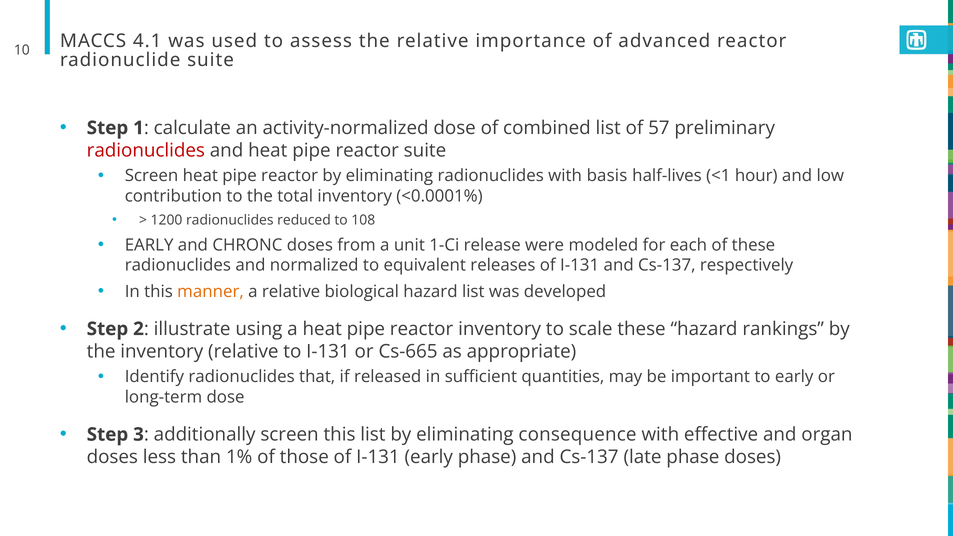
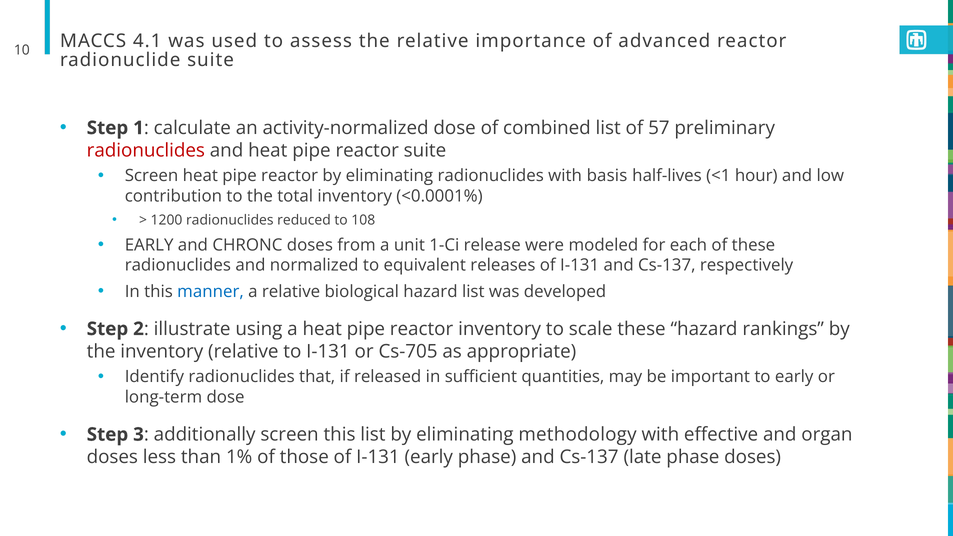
manner colour: orange -> blue
Cs-665: Cs-665 -> Cs-705
consequence: consequence -> methodology
